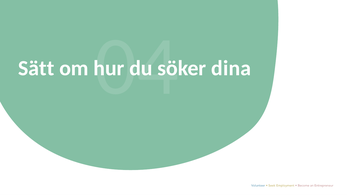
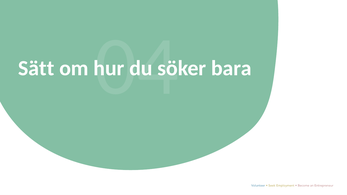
dina: dina -> bara
